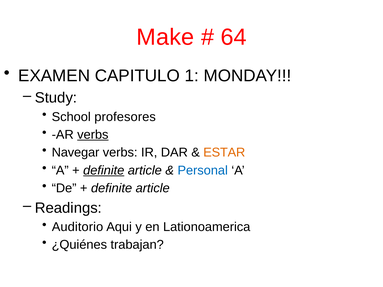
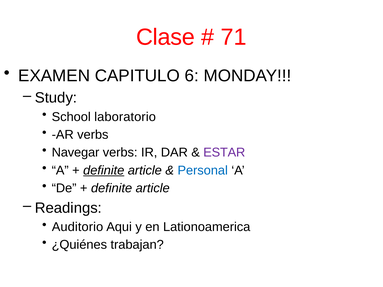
Make: Make -> Clase
64: 64 -> 71
1: 1 -> 6
profesores: profesores -> laboratorio
verbs at (93, 135) underline: present -> none
ESTAR colour: orange -> purple
